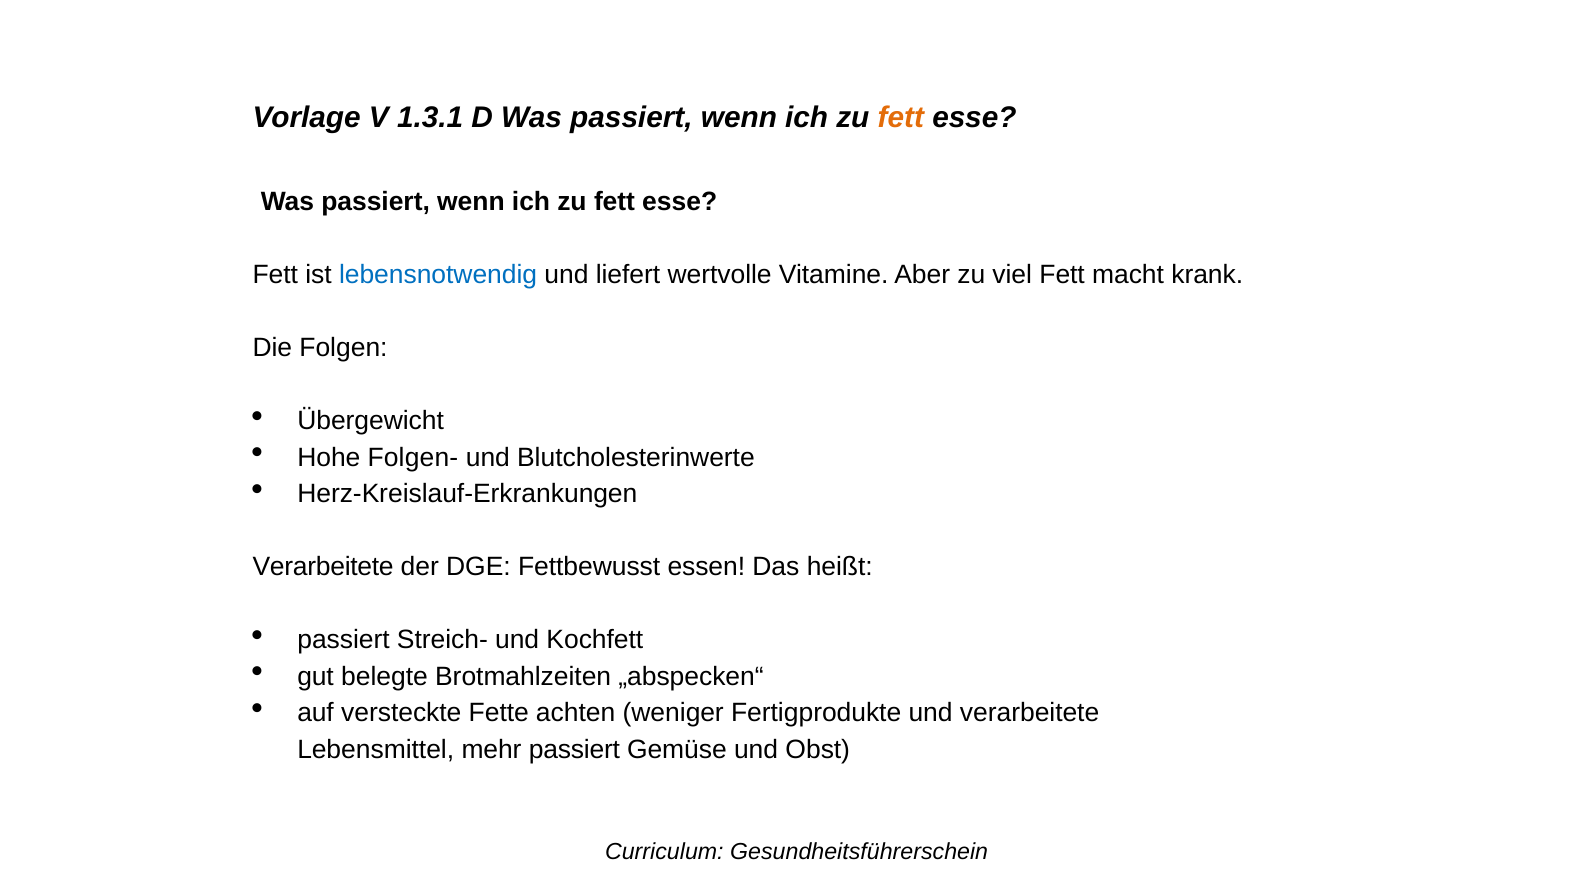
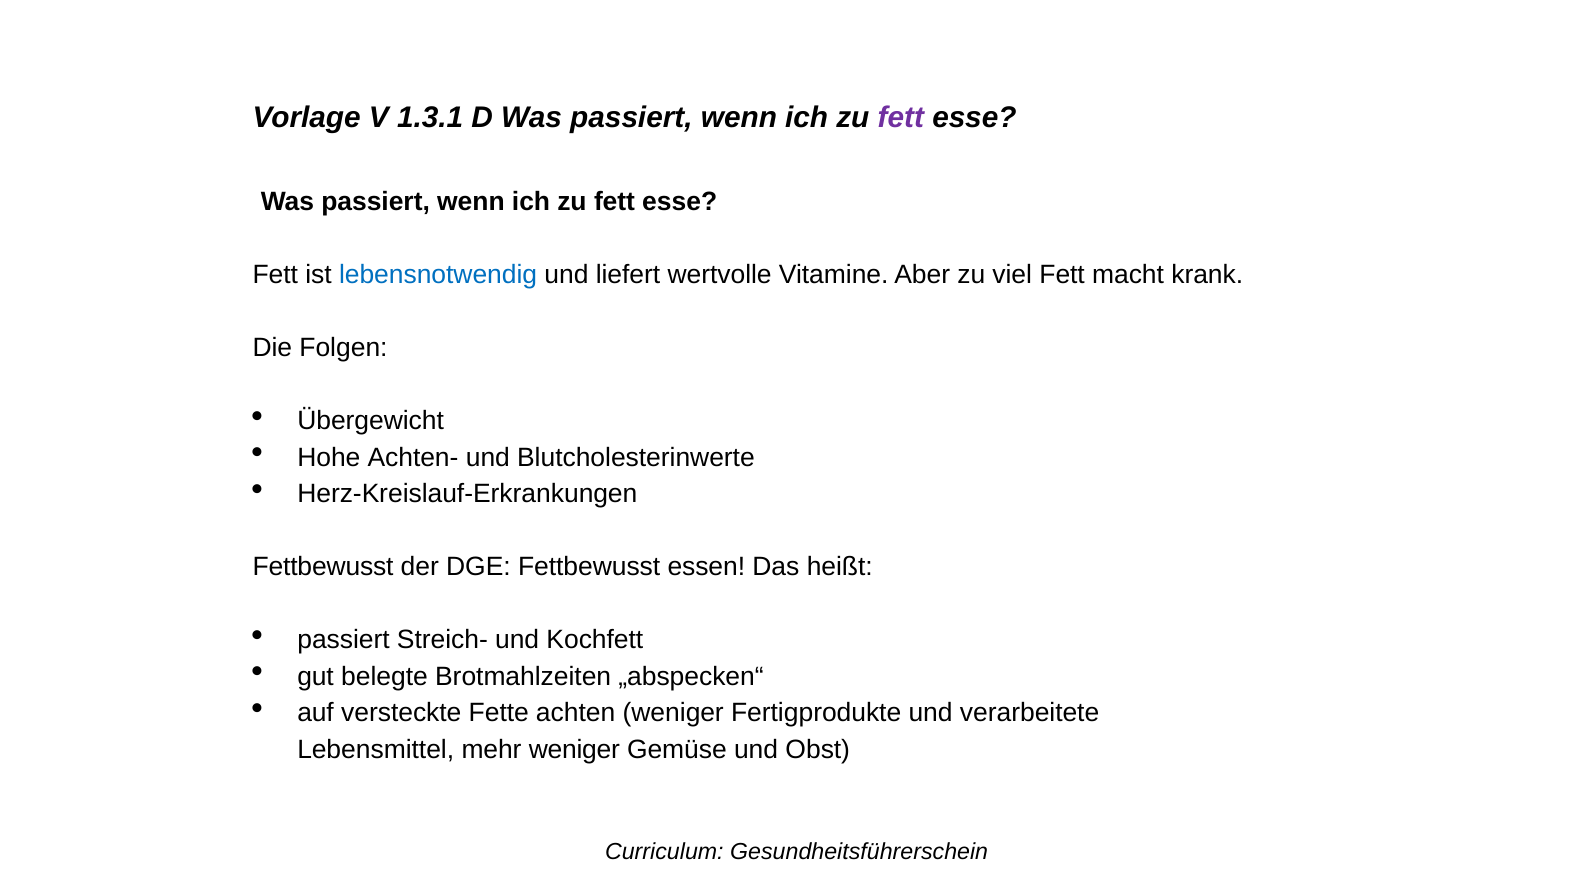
fett at (901, 118) colour: orange -> purple
Folgen-: Folgen- -> Achten-
Verarbeitete at (323, 567): Verarbeitete -> Fettbewusst
mehr passiert: passiert -> weniger
